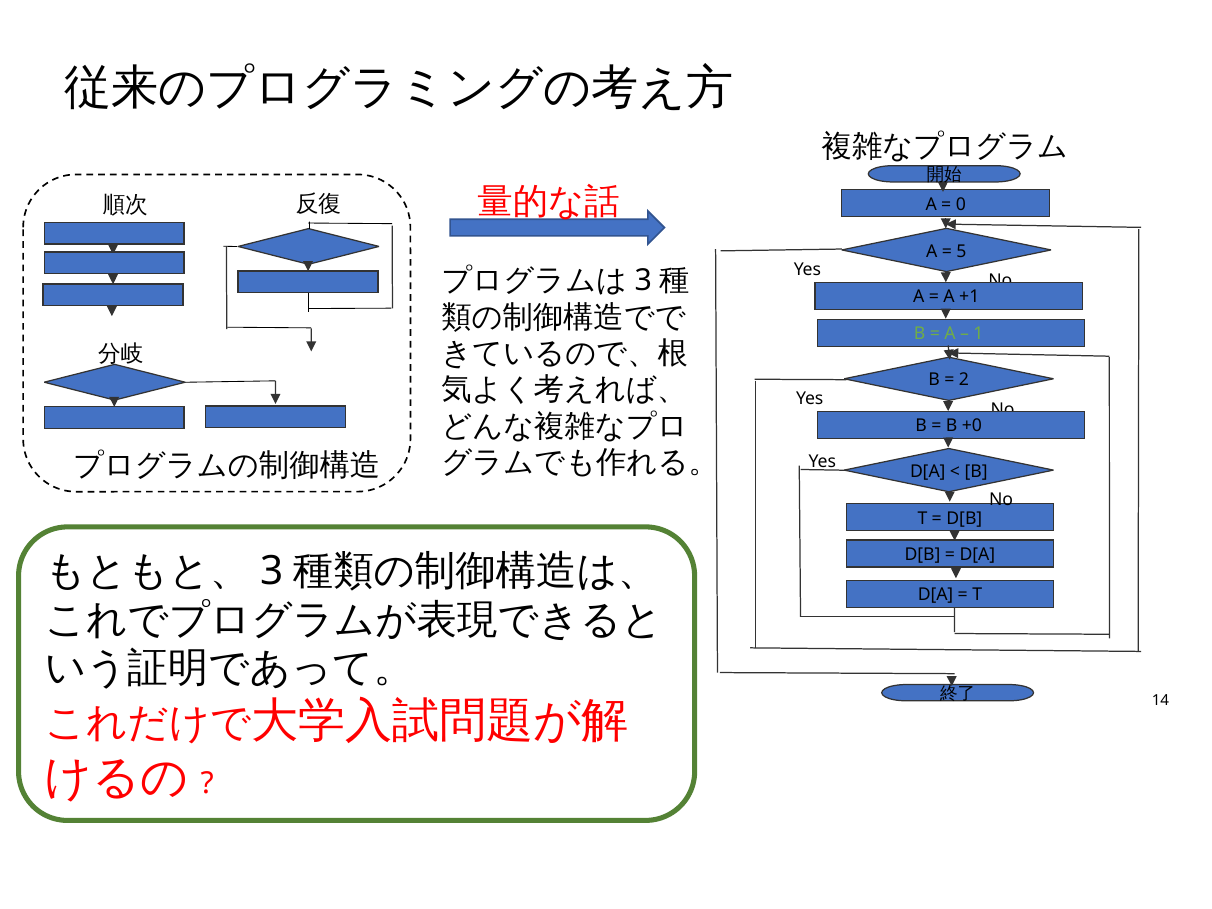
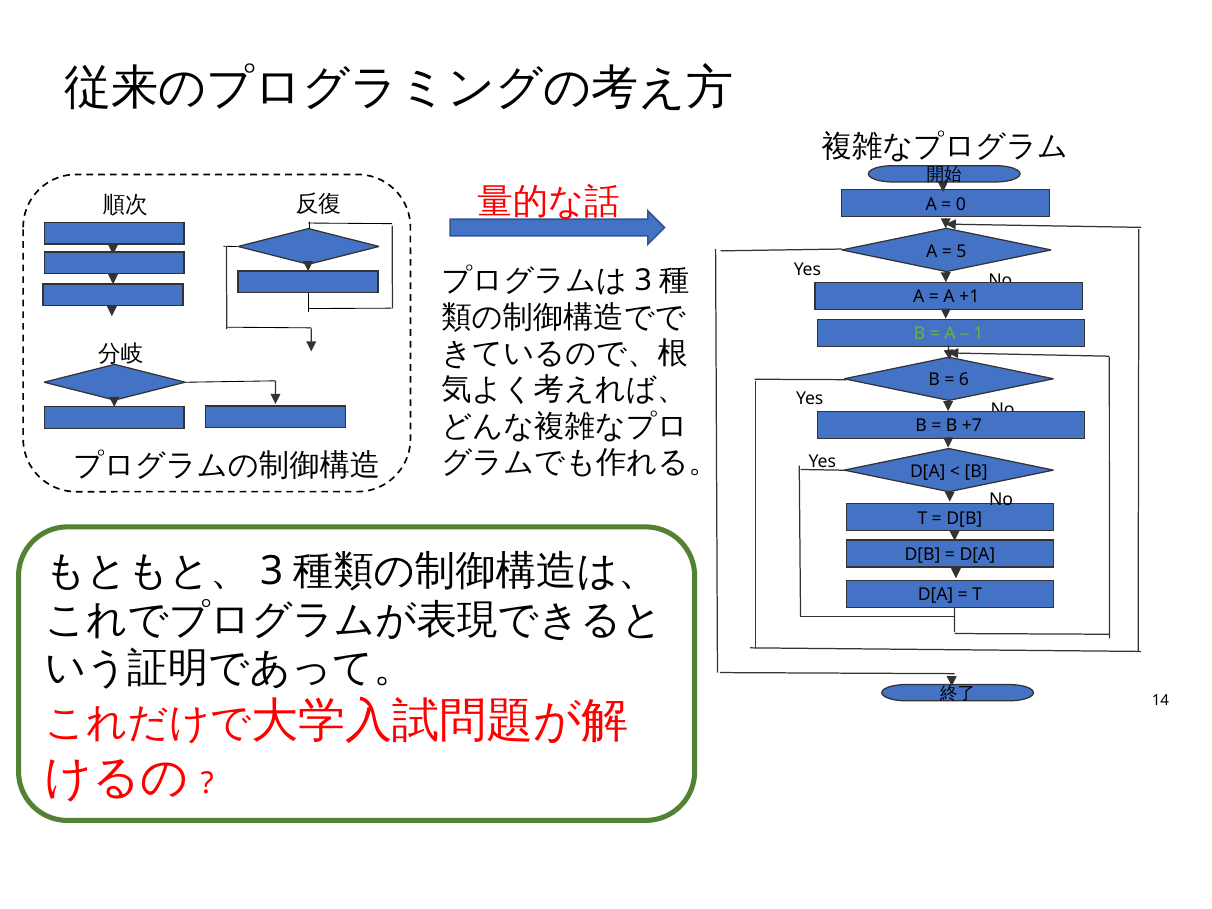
2: 2 -> 6
+0: +0 -> +7
